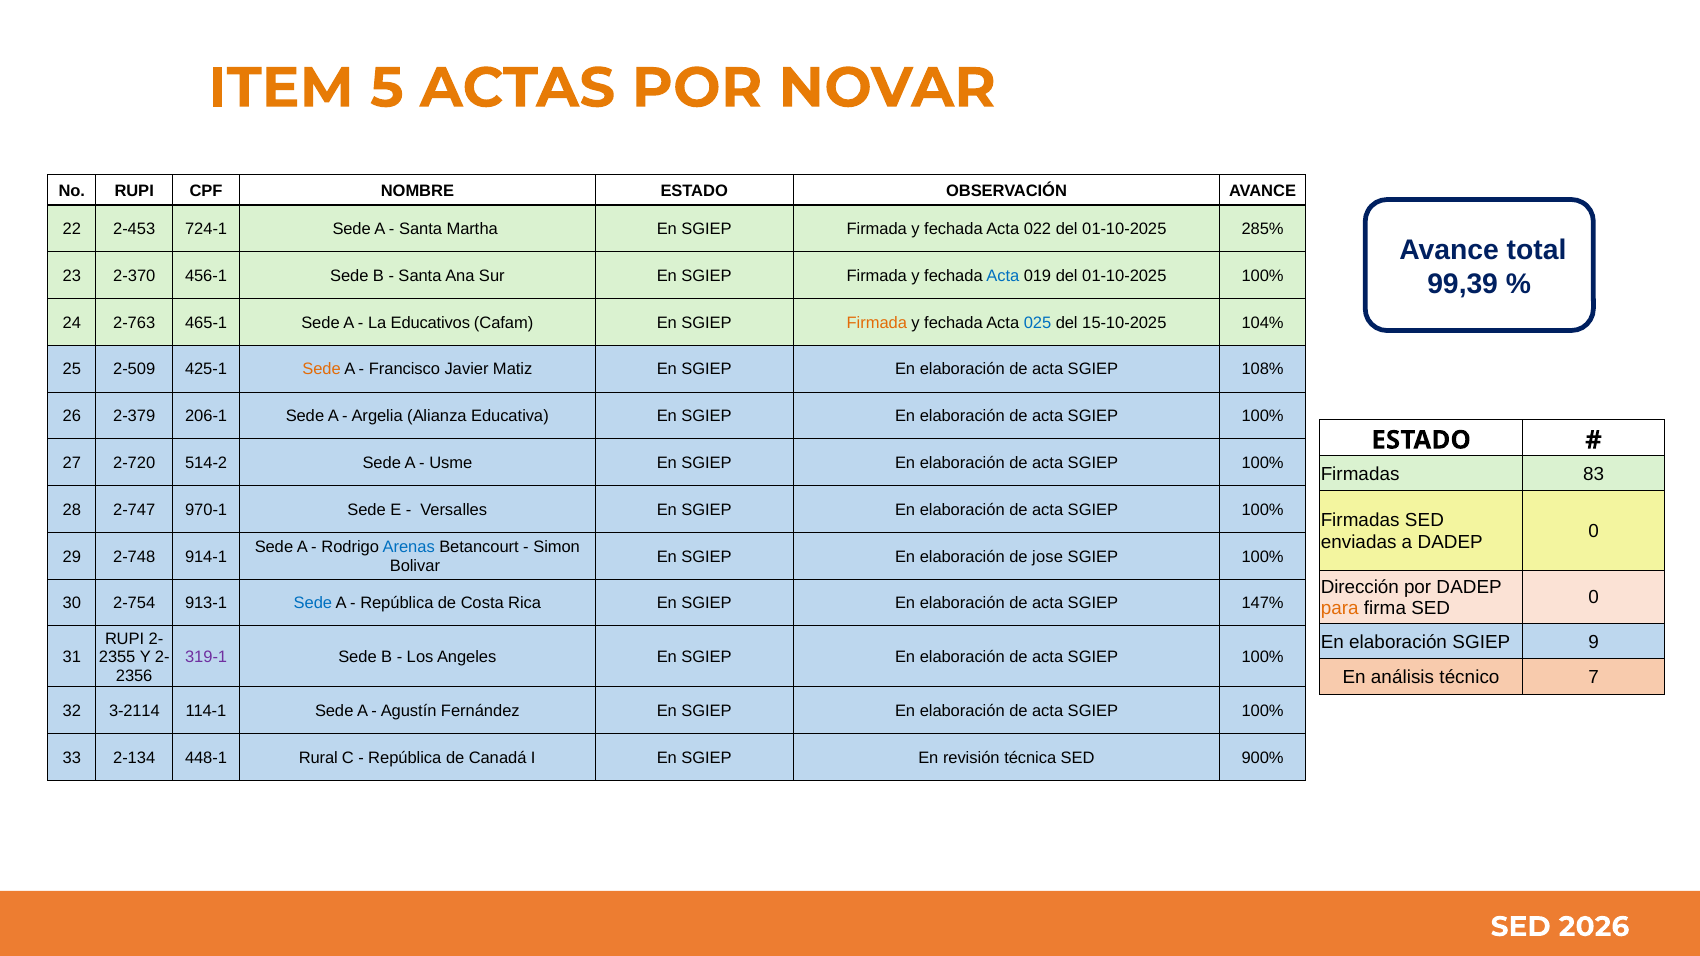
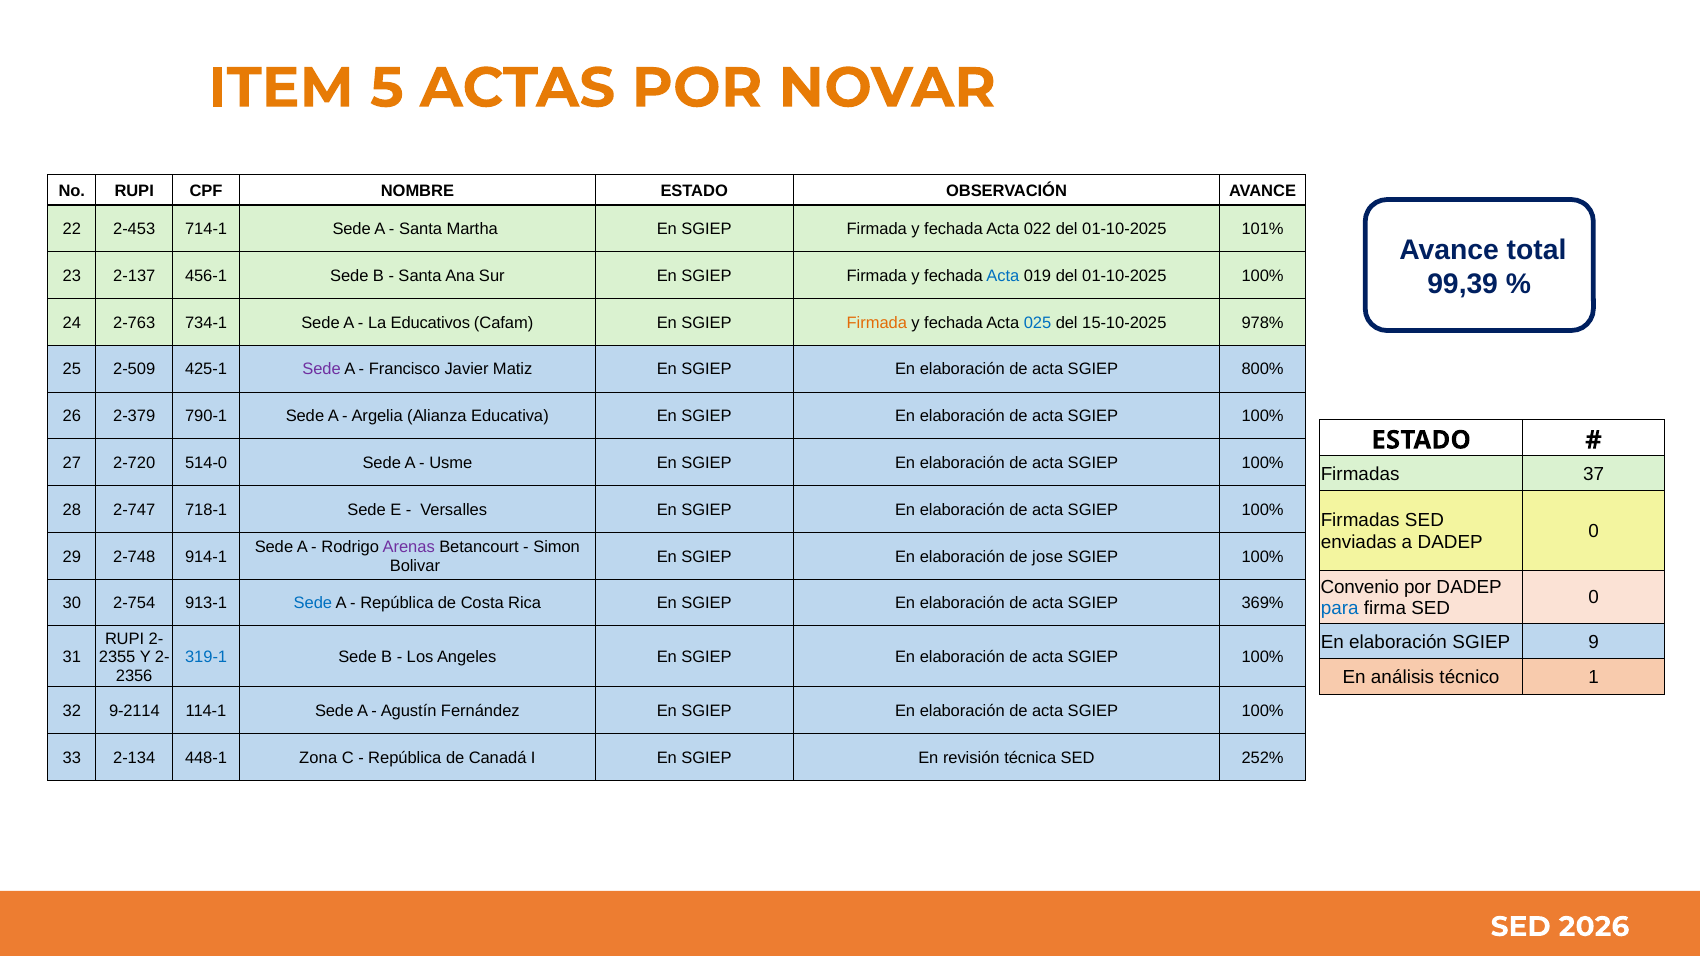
724-1: 724-1 -> 714-1
285%: 285% -> 101%
2-370: 2-370 -> 2-137
465-1: 465-1 -> 734-1
104%: 104% -> 978%
Sede at (322, 370) colour: orange -> purple
108%: 108% -> 800%
206-1: 206-1 -> 790-1
514-2: 514-2 -> 514-0
83: 83 -> 37
970-1: 970-1 -> 718-1
Arenas colour: blue -> purple
Dirección: Dirección -> Convenio
147%: 147% -> 369%
para colour: orange -> blue
319-1 colour: purple -> blue
7: 7 -> 1
3-2114: 3-2114 -> 9-2114
Rural: Rural -> Zona
900%: 900% -> 252%
